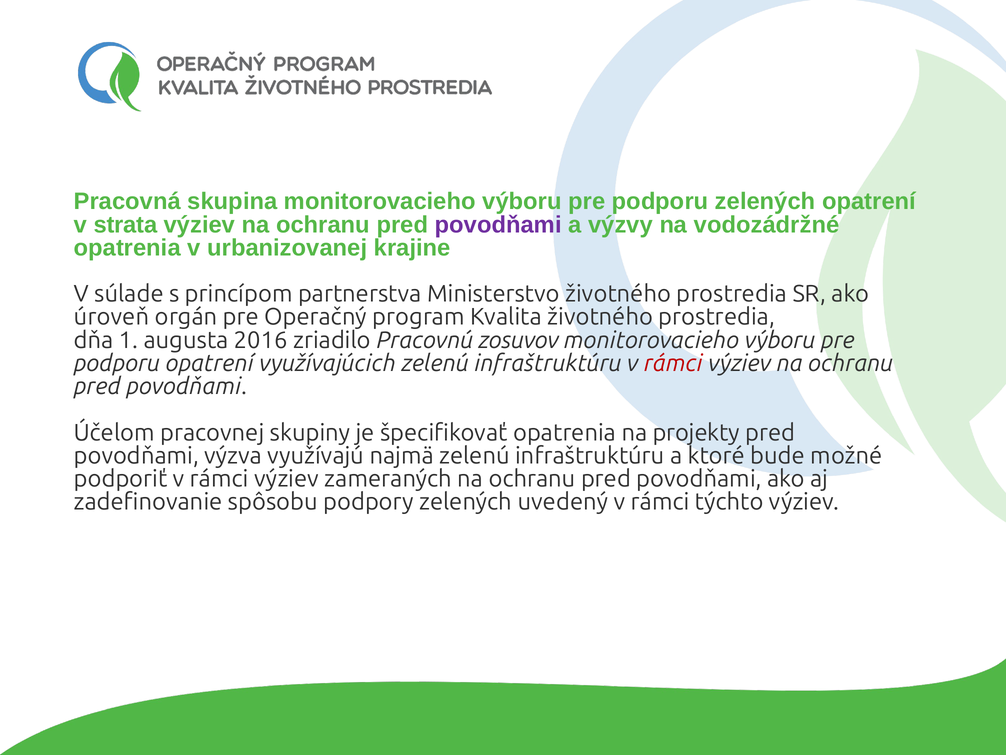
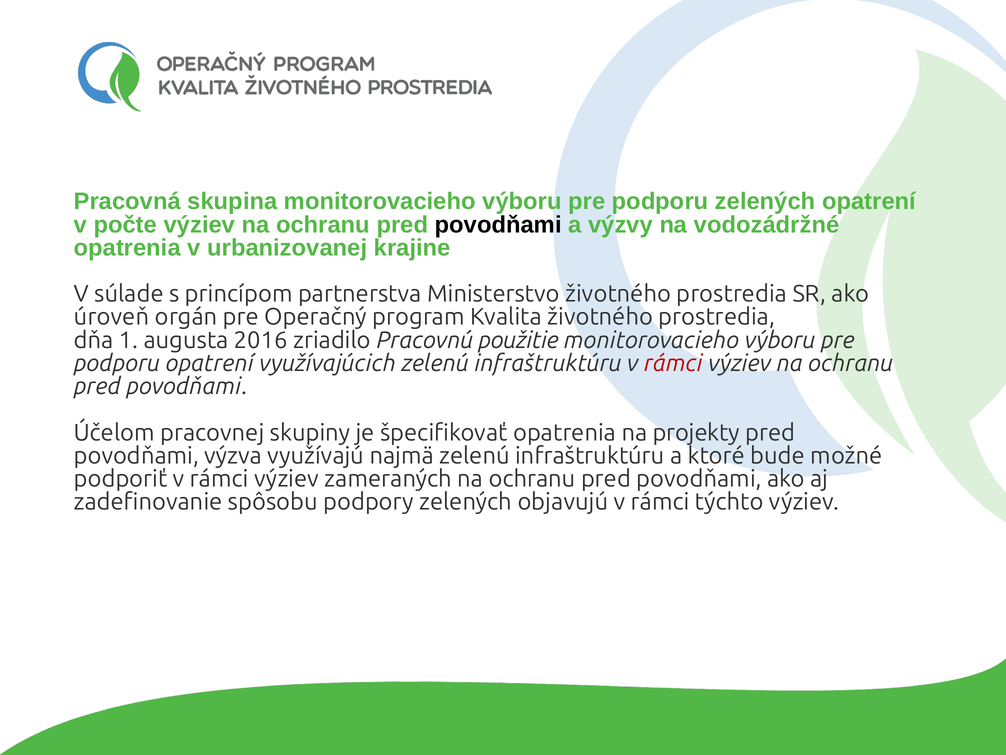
strata: strata -> počte
povodňami at (498, 225) colour: purple -> black
zosuvov: zosuvov -> použitie
uvedený: uvedený -> objavujú
